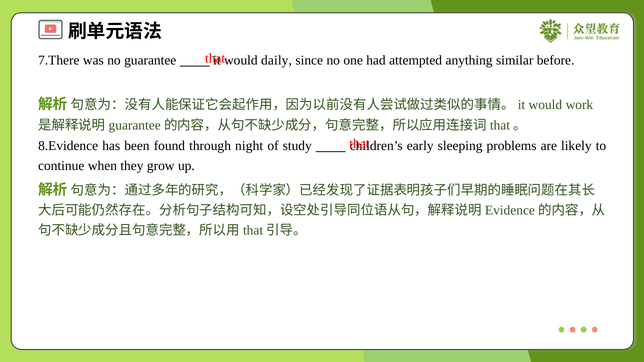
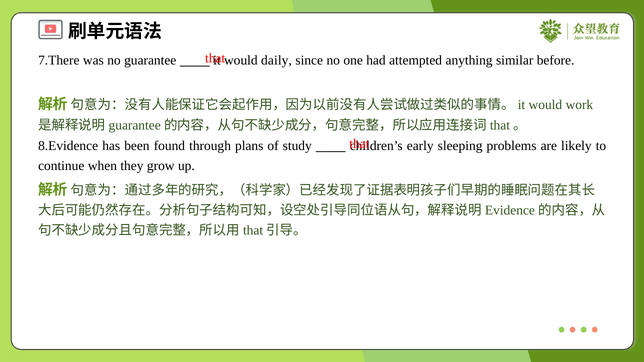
night: night -> plans
